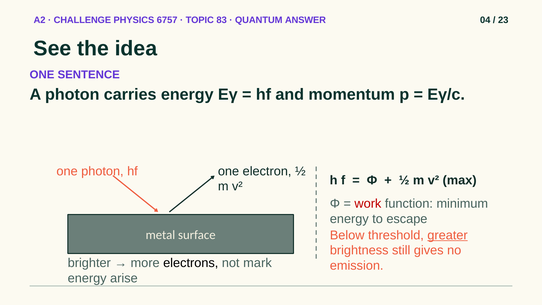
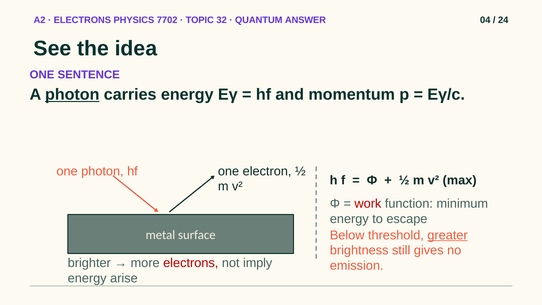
CHALLENGE at (82, 20): CHALLENGE -> ELECTRONS
6757: 6757 -> 7702
83: 83 -> 32
23: 23 -> 24
photon at (72, 95) underline: none -> present
electrons at (191, 263) colour: black -> red
mark: mark -> imply
